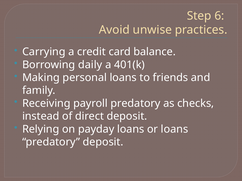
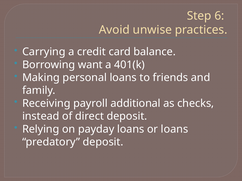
daily: daily -> want
payroll predatory: predatory -> additional
